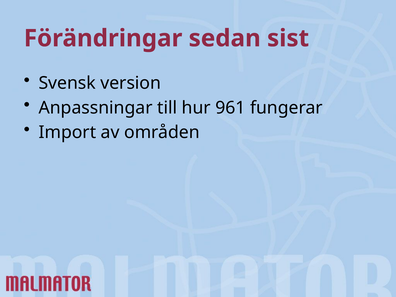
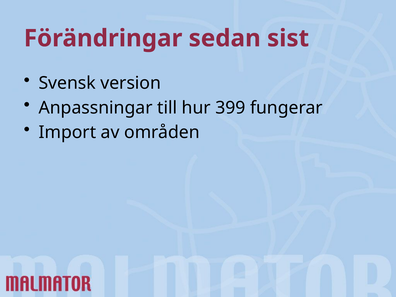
961: 961 -> 399
